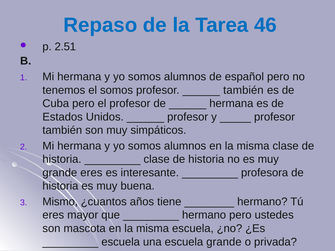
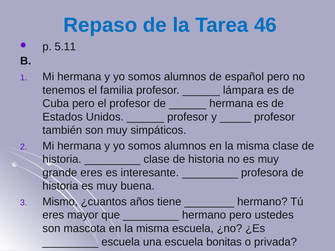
2.51: 2.51 -> 5.11
el somos: somos -> familia
también at (243, 90): también -> lámpara
escuela grande: grande -> bonitas
